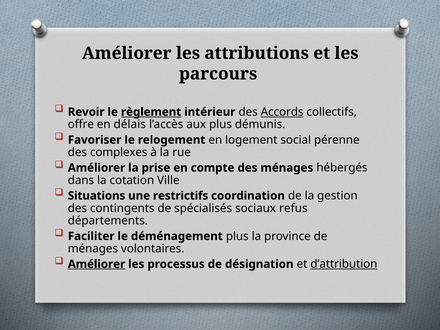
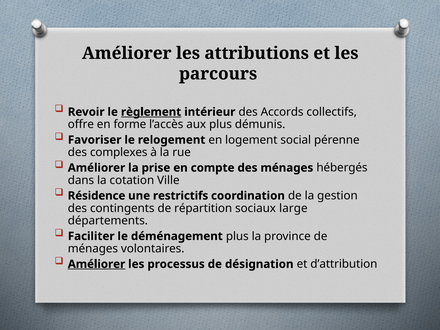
Accords underline: present -> none
délais: délais -> forme
Situations: Situations -> Résidence
spécialisés: spécialisés -> répartition
refus: refus -> large
d’attribution underline: present -> none
